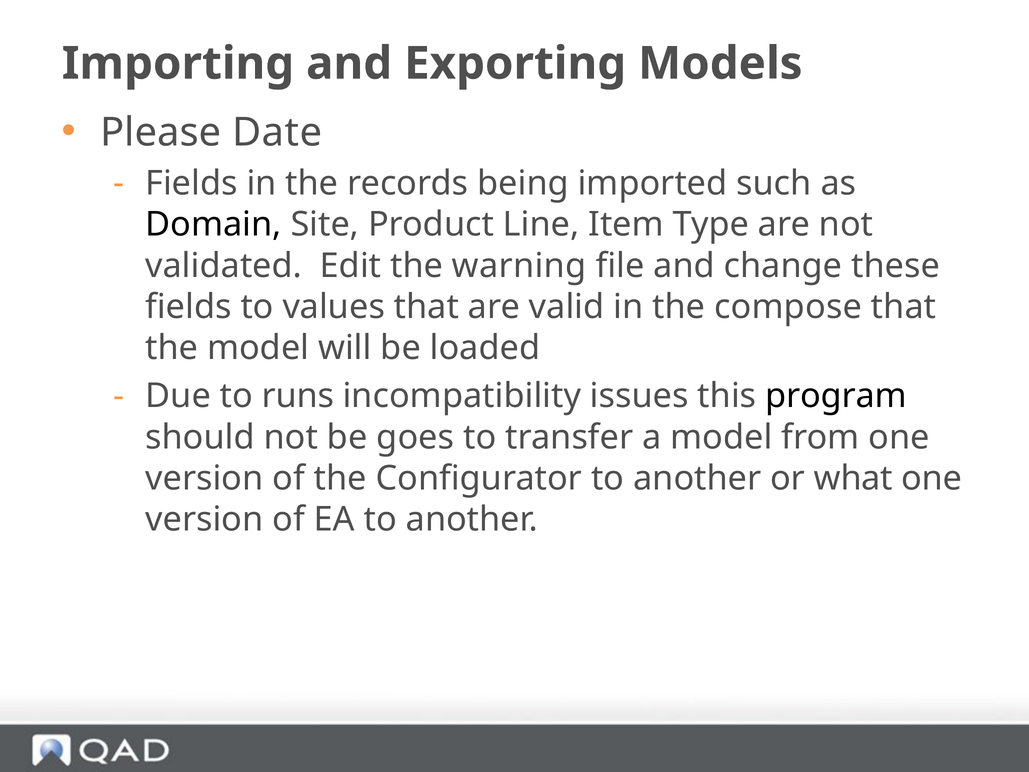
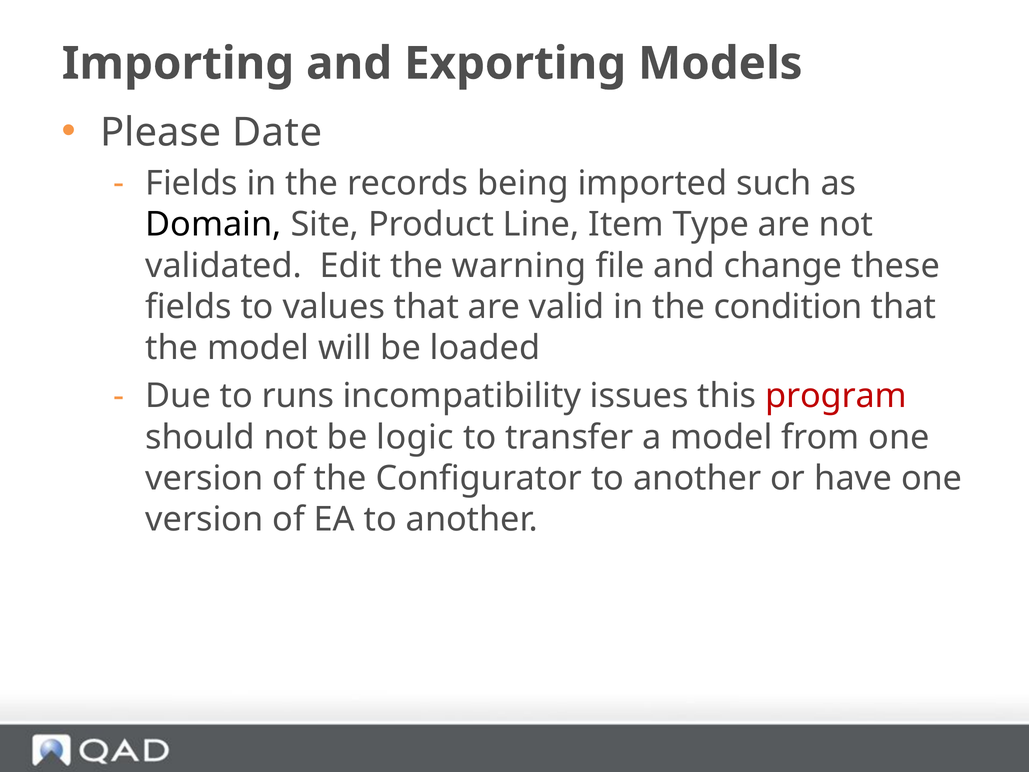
compose: compose -> condition
program colour: black -> red
goes: goes -> logic
what: what -> have
